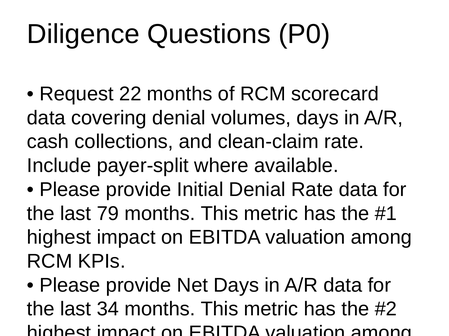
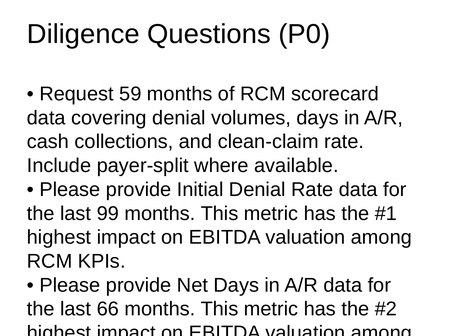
22: 22 -> 59
79: 79 -> 99
34: 34 -> 66
